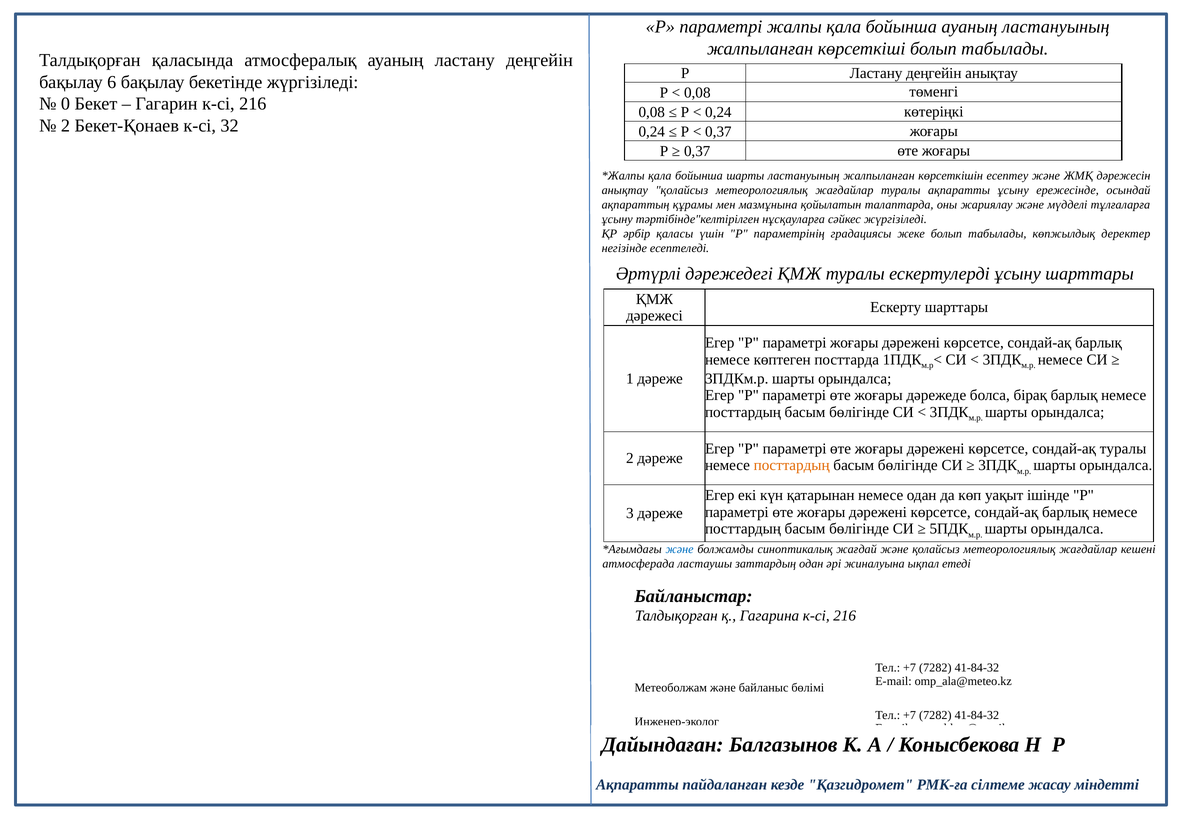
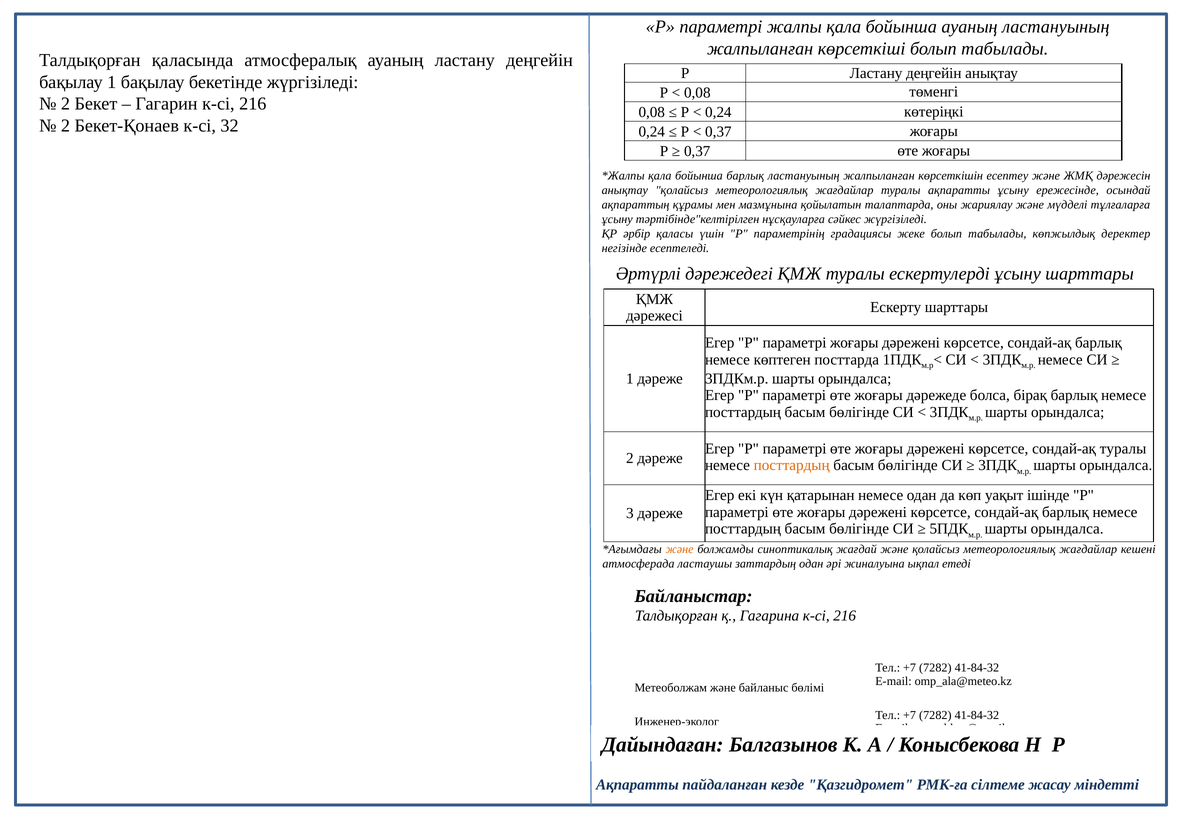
бақылау 6: 6 -> 1
0 at (65, 104): 0 -> 2
бойынша шарты: шарты -> барлық
және at (680, 549) colour: blue -> orange
